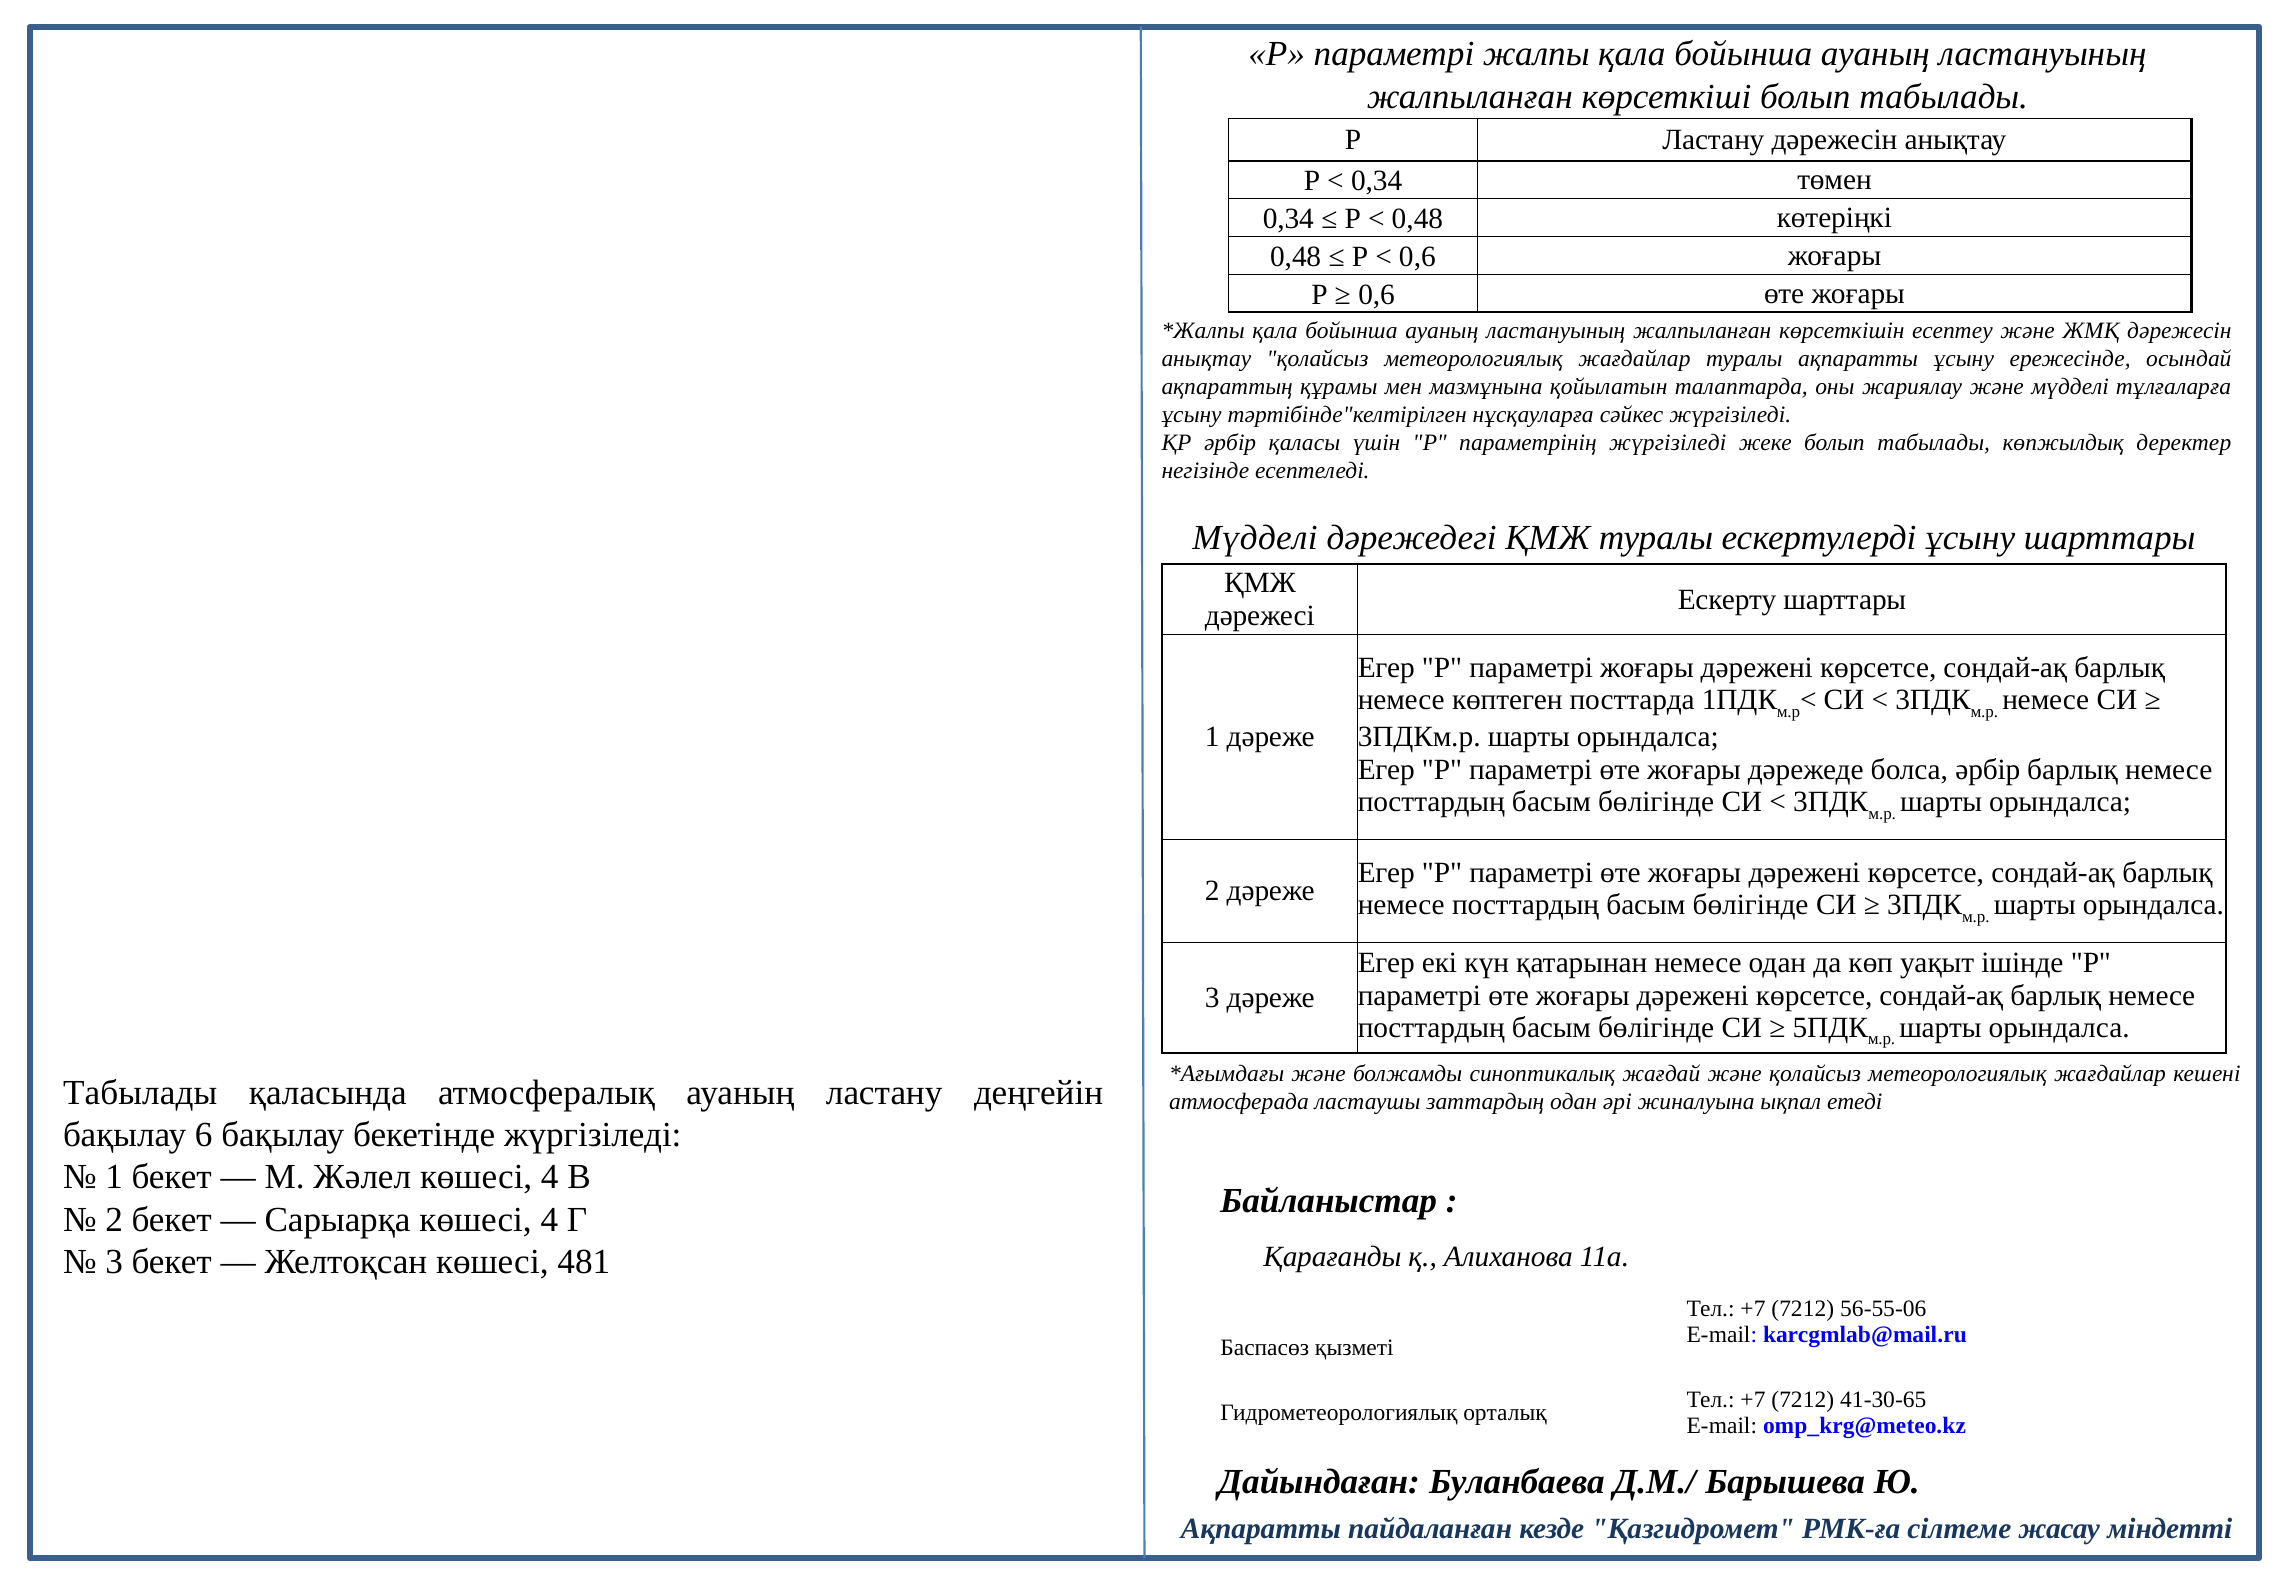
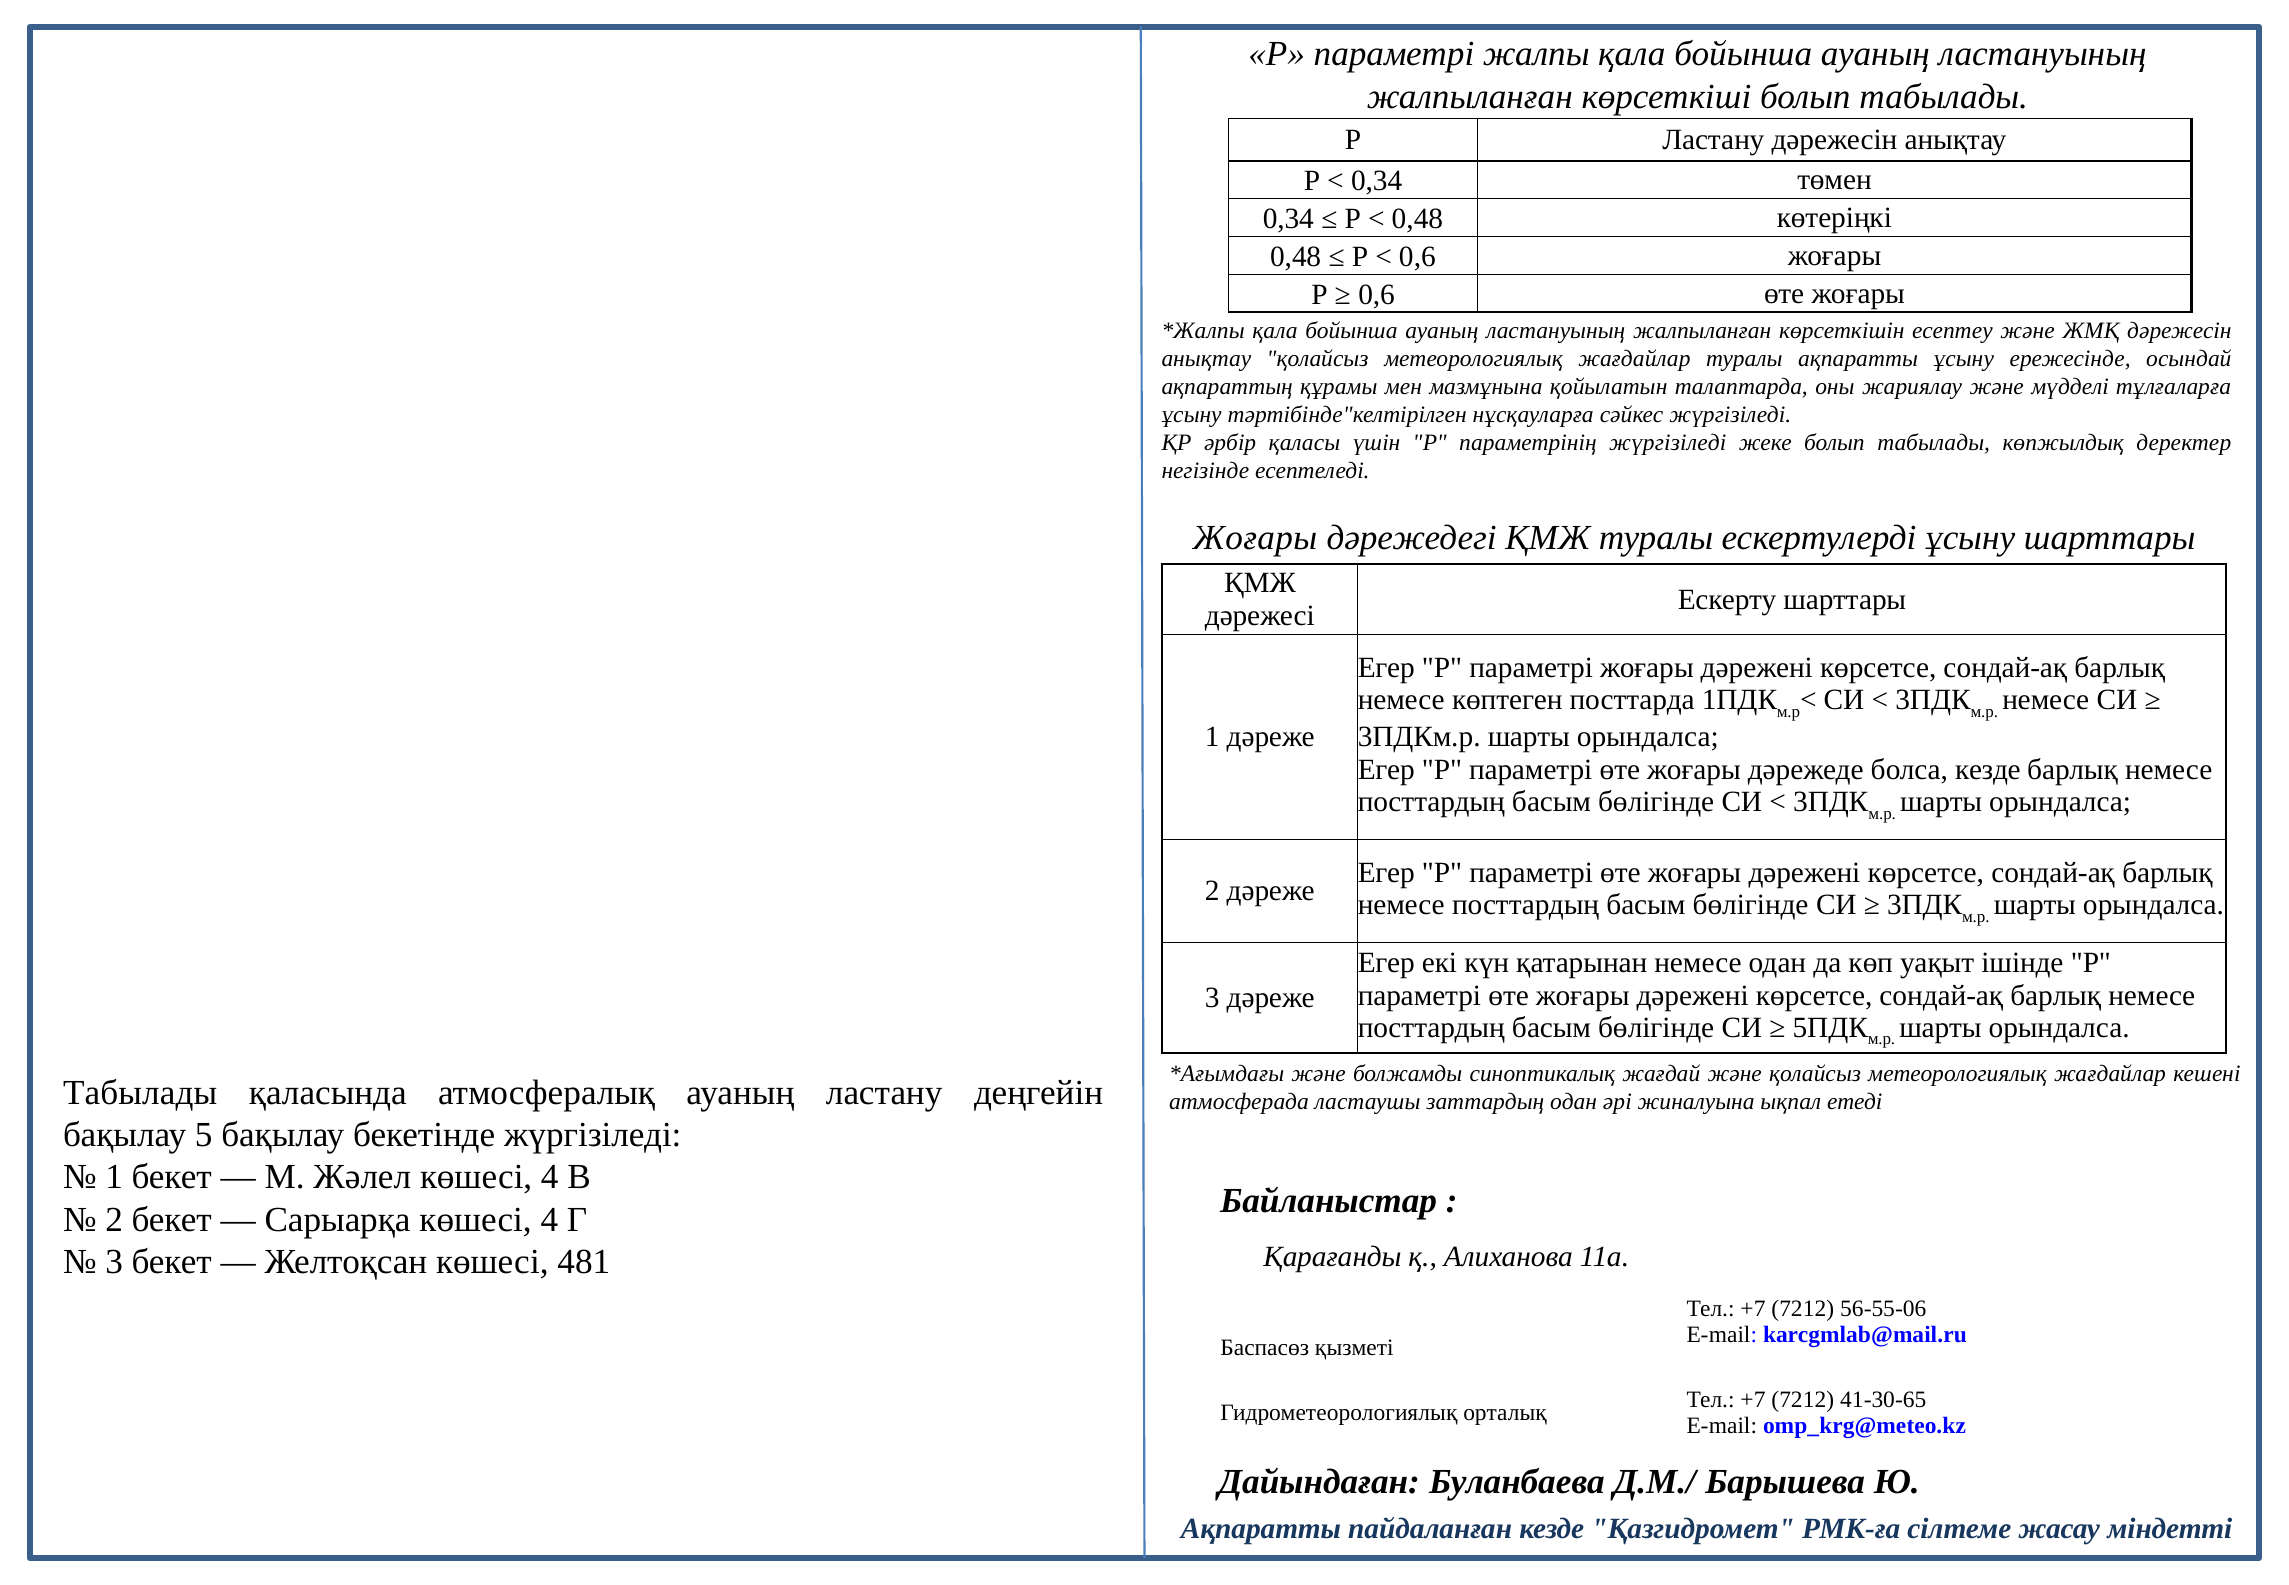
Мүдделі at (1255, 538): Мүдделі -> Жоғары
болса әрбір: әрбір -> кезде
6: 6 -> 5
